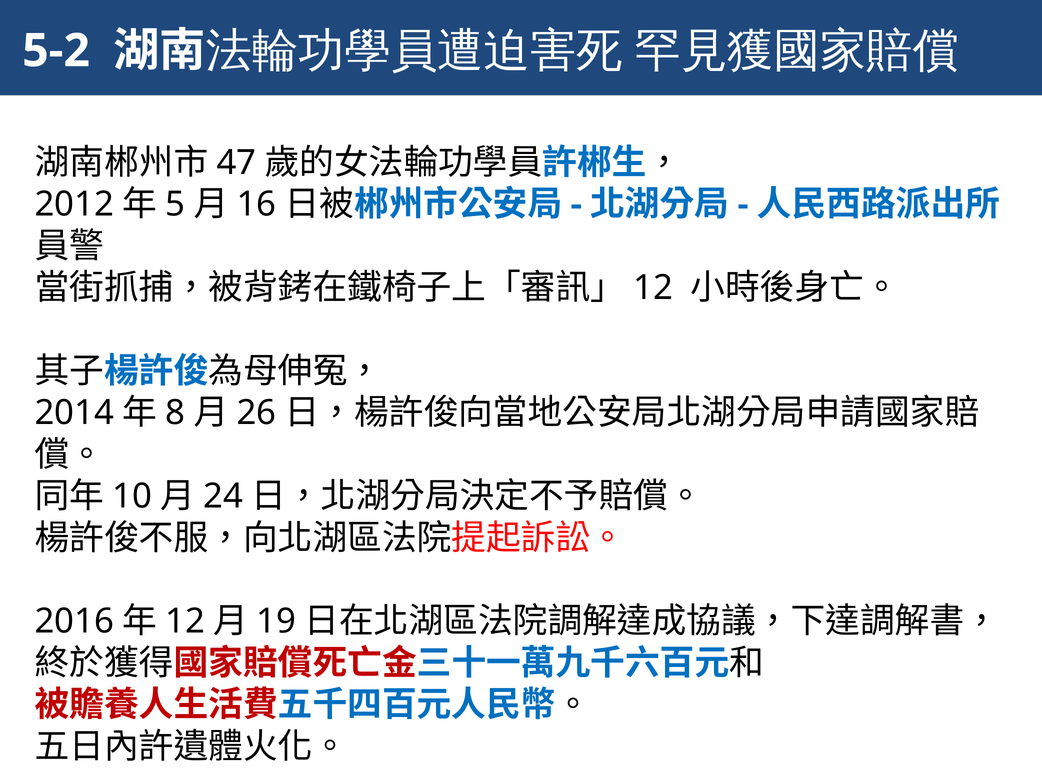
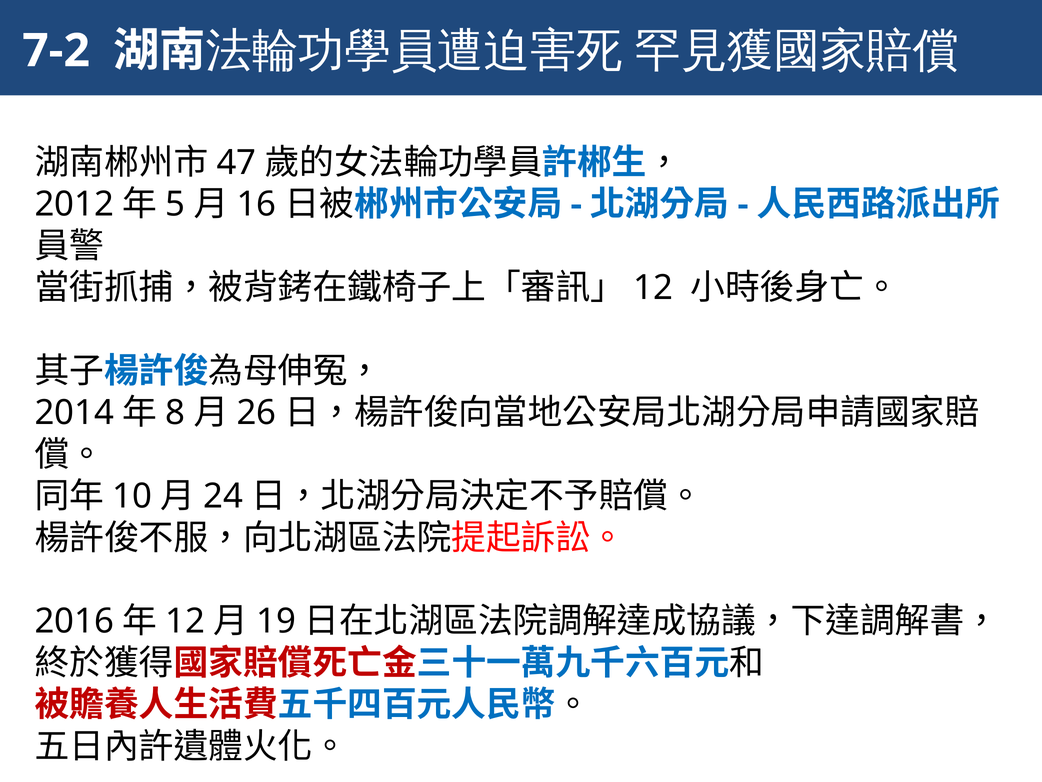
5-2: 5-2 -> 7-2
